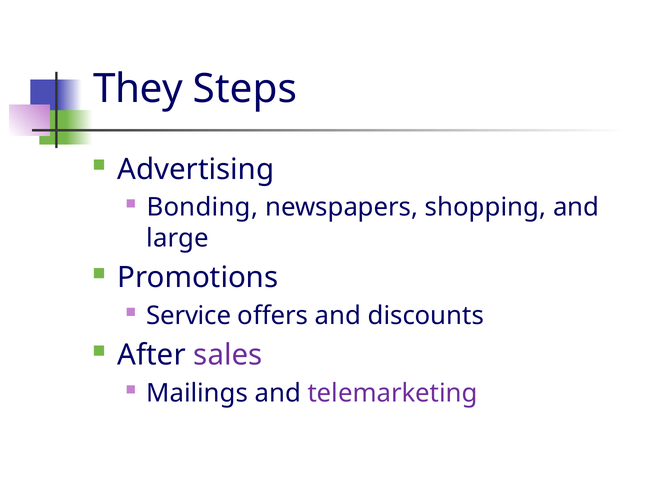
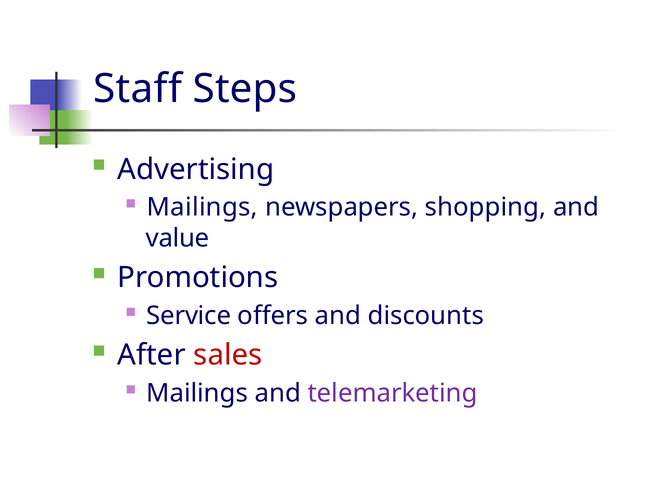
They: They -> Staff
Bonding at (202, 207): Bonding -> Mailings
large: large -> value
sales colour: purple -> red
